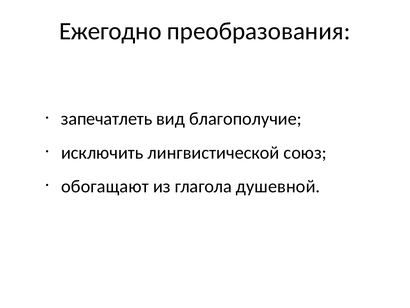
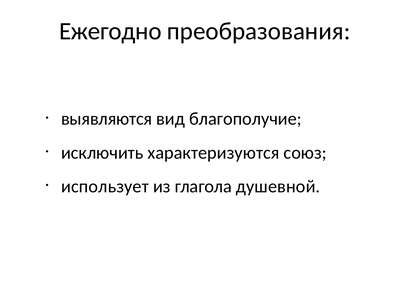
запечатлеть: запечатлеть -> выявляются
лингвистической: лингвистической -> характеризуются
обогащают: обогащают -> использует
